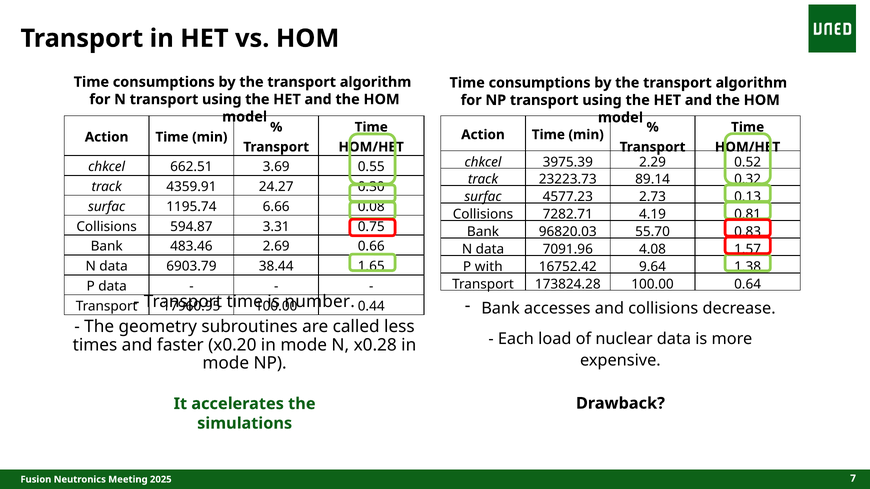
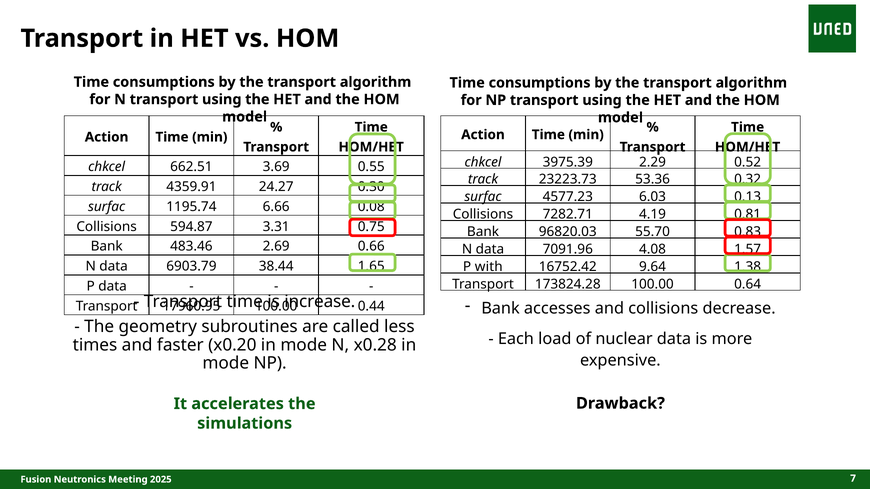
89.14: 89.14 -> 53.36
2.73: 2.73 -> 6.03
number: number -> increase
